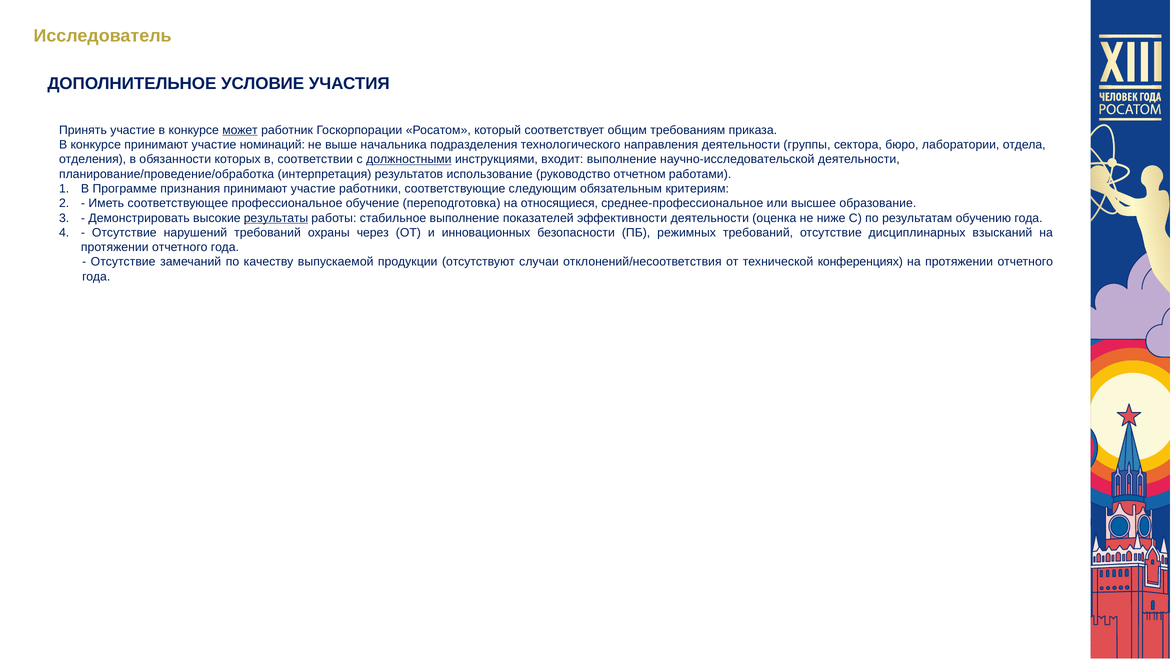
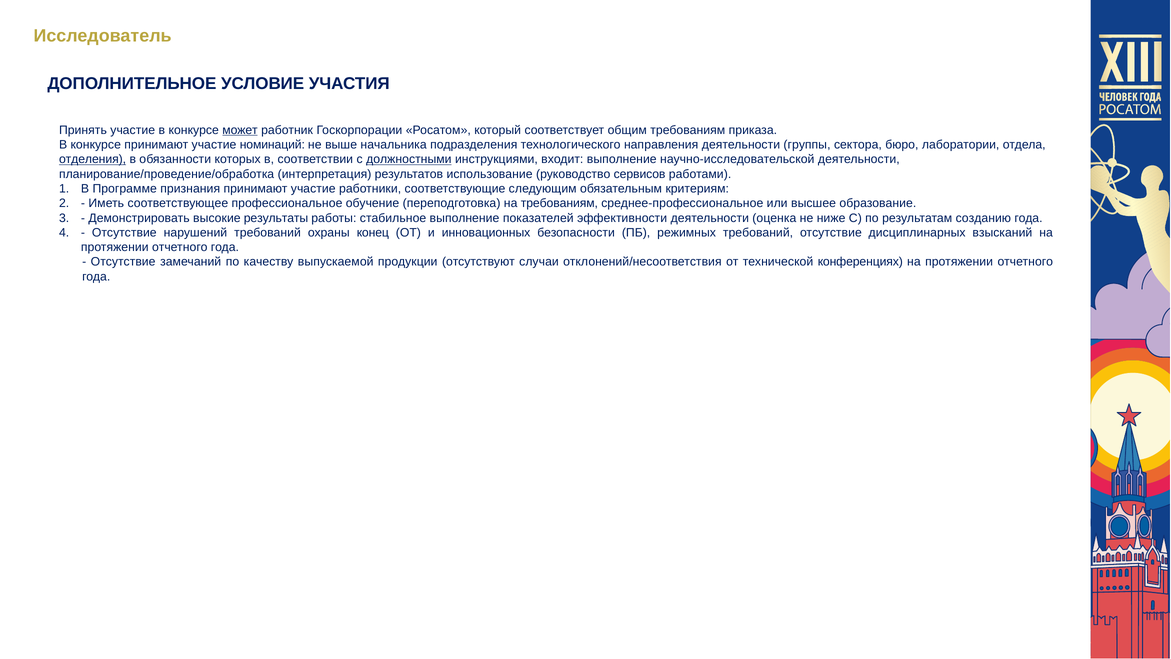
отделения underline: none -> present
отчетном: отчетном -> сервисов
на относящиеся: относящиеся -> требованиям
результаты underline: present -> none
обучению: обучению -> созданию
через: через -> конец
